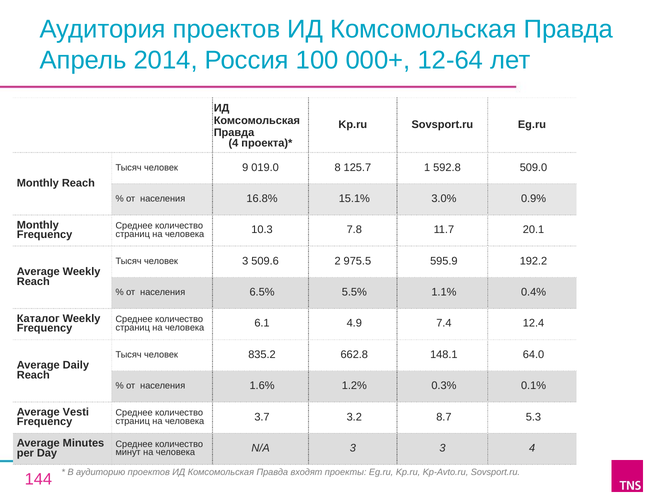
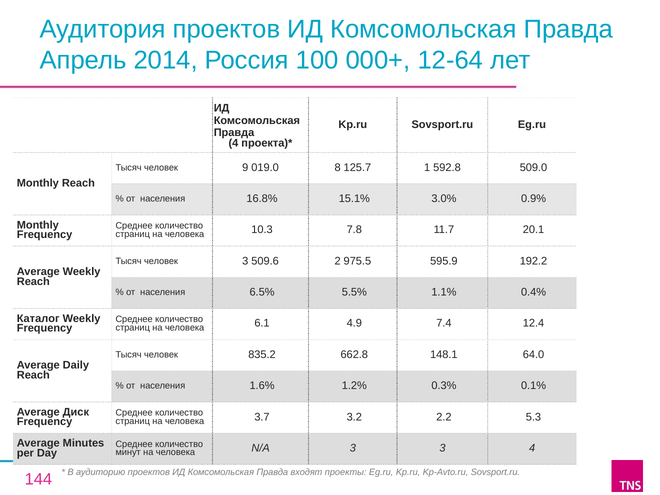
Vesti: Vesti -> Диск
8.7: 8.7 -> 2.2
